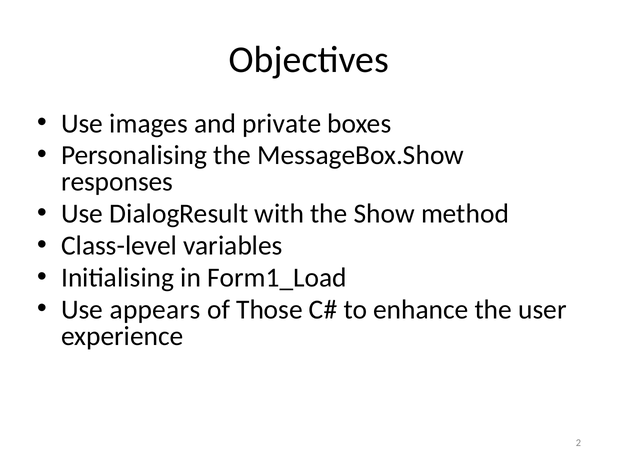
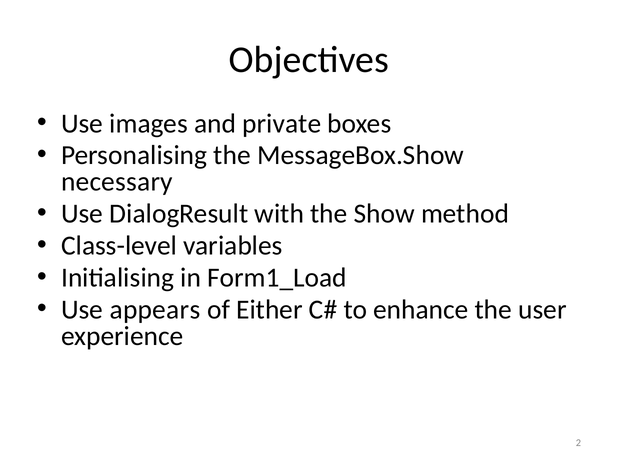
responses: responses -> necessary
Those: Those -> Either
